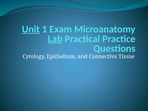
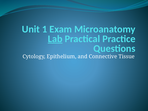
Unit underline: present -> none
